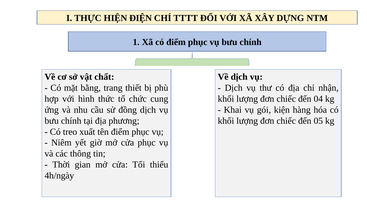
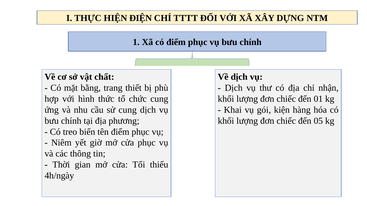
04: 04 -> 01
sử đồng: đồng -> cung
xuất: xuất -> biến
